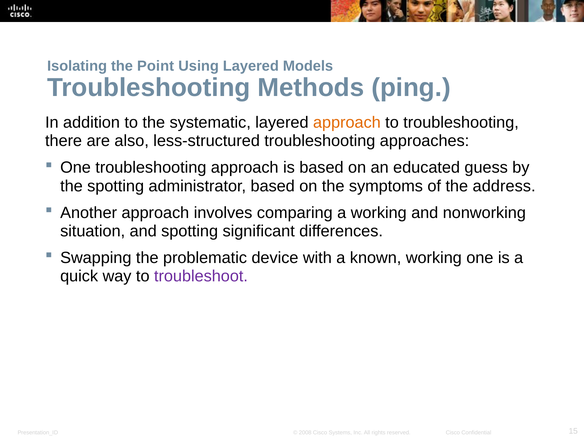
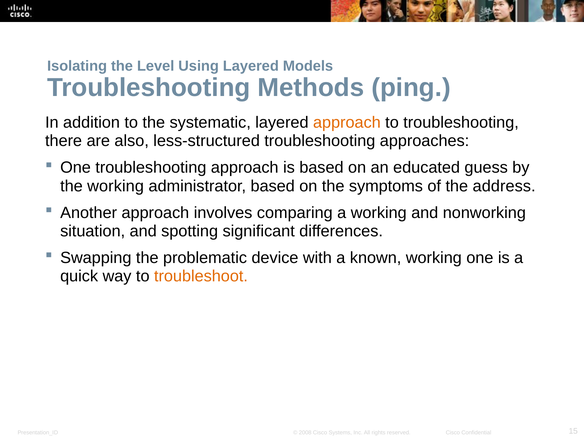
Point: Point -> Level
the spotting: spotting -> working
troubleshoot colour: purple -> orange
